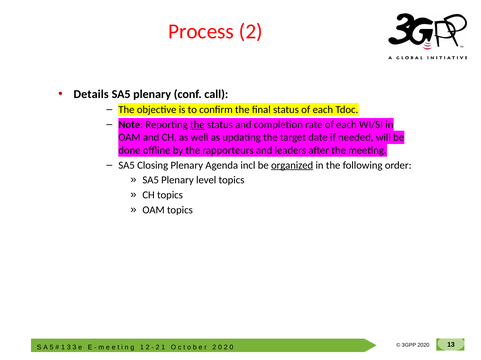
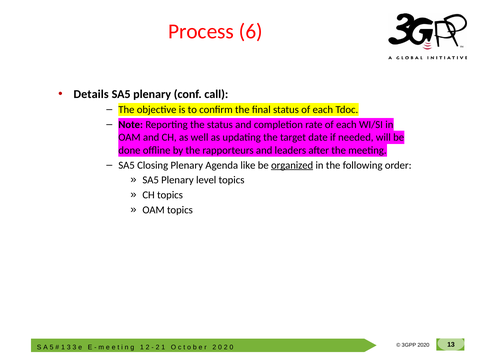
Process 2: 2 -> 6
the at (197, 125) underline: present -> none
incl: incl -> like
